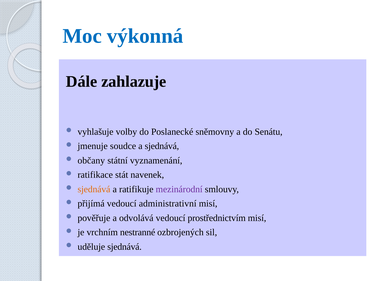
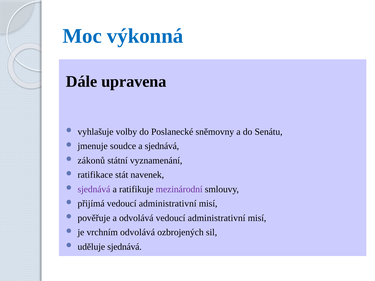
zahlazuje: zahlazuje -> upravena
občany: občany -> zákonů
sjednává at (94, 189) colour: orange -> purple
odvolává vedoucí prostřednictvím: prostřednictvím -> administrativní
vrchním nestranné: nestranné -> odvolává
